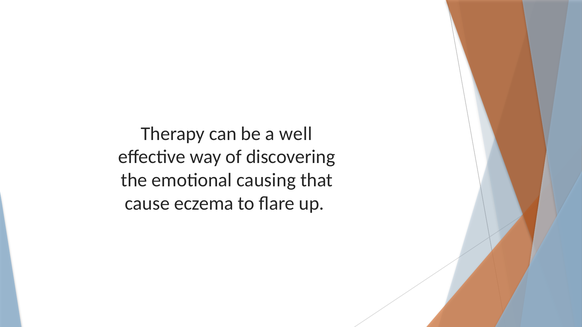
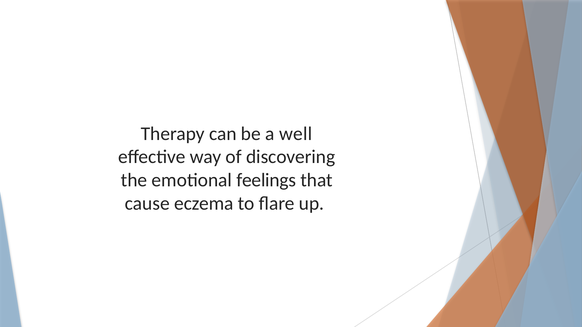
causing: causing -> feelings
